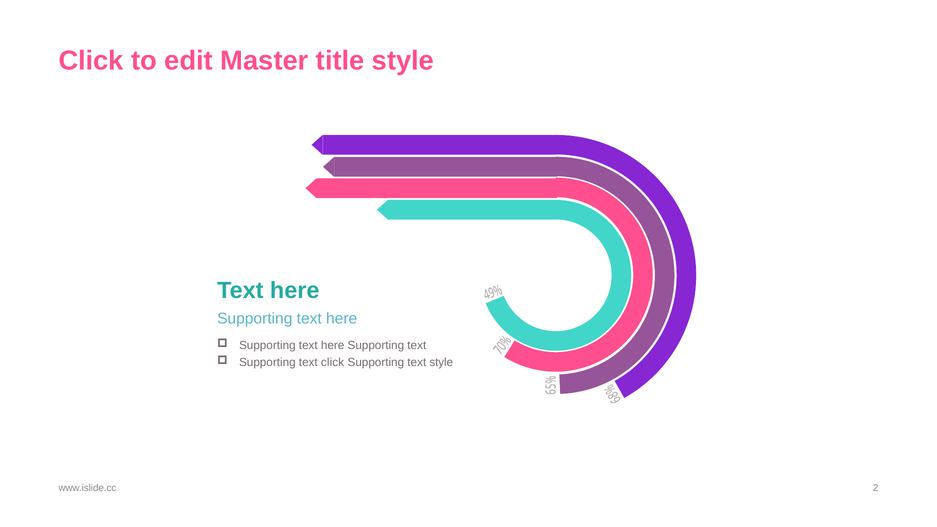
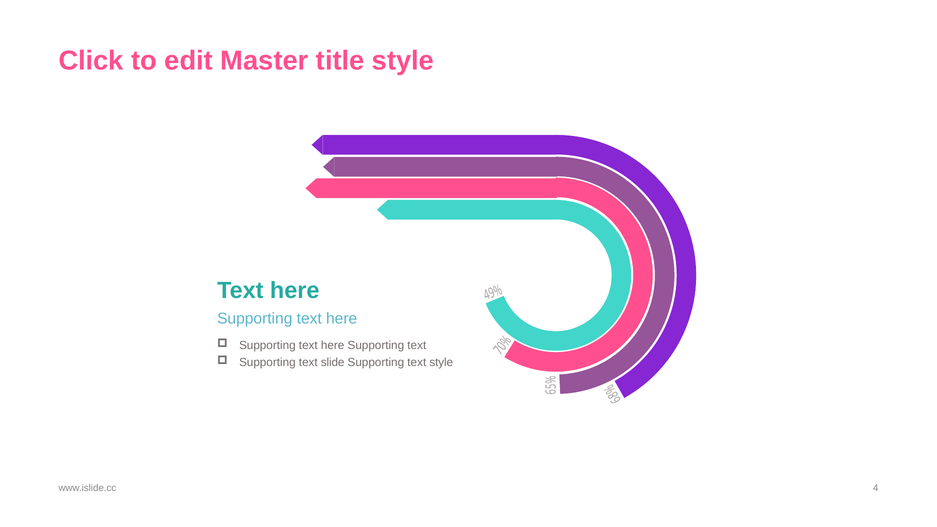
text click: click -> slide
2: 2 -> 4
